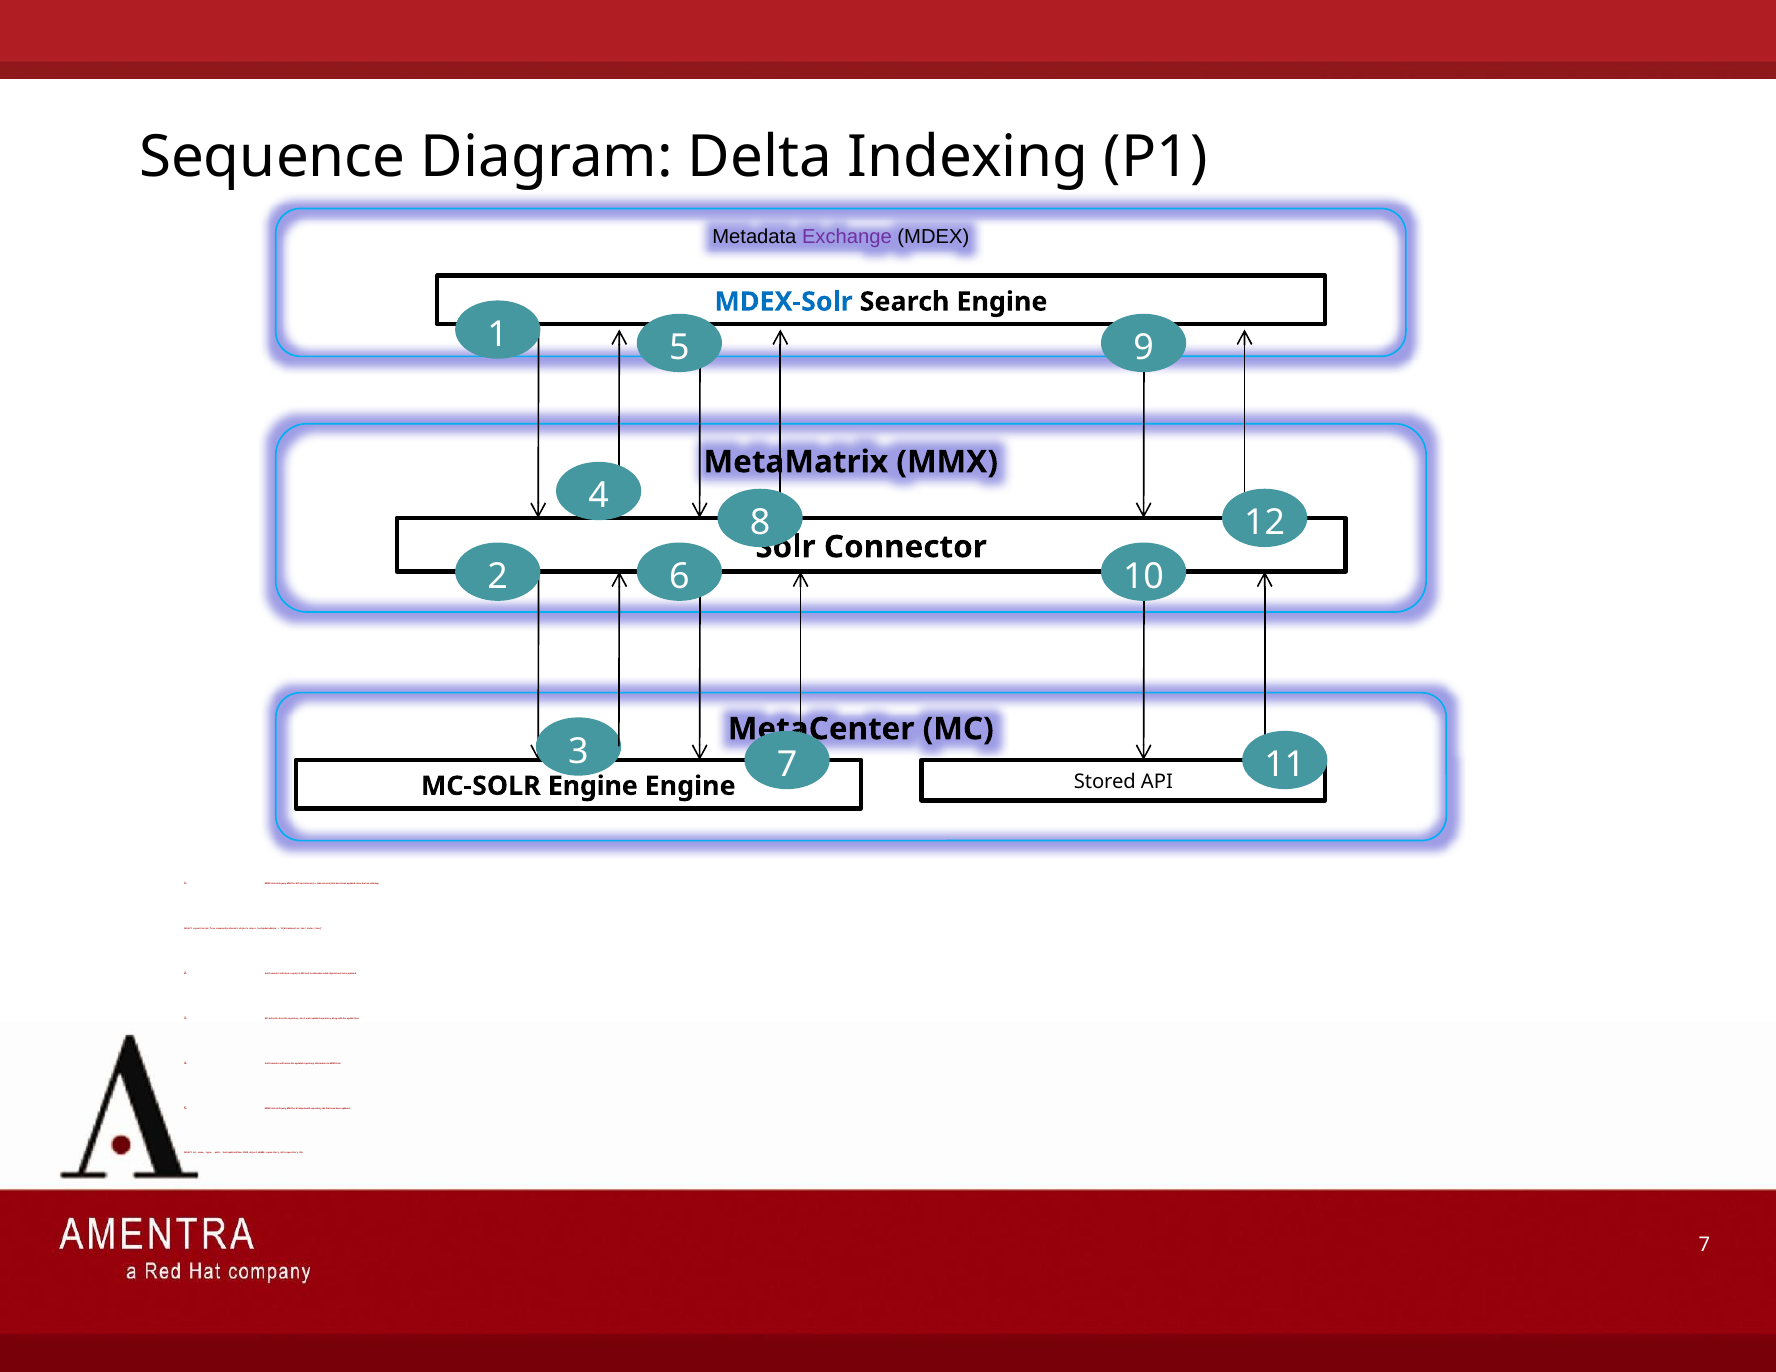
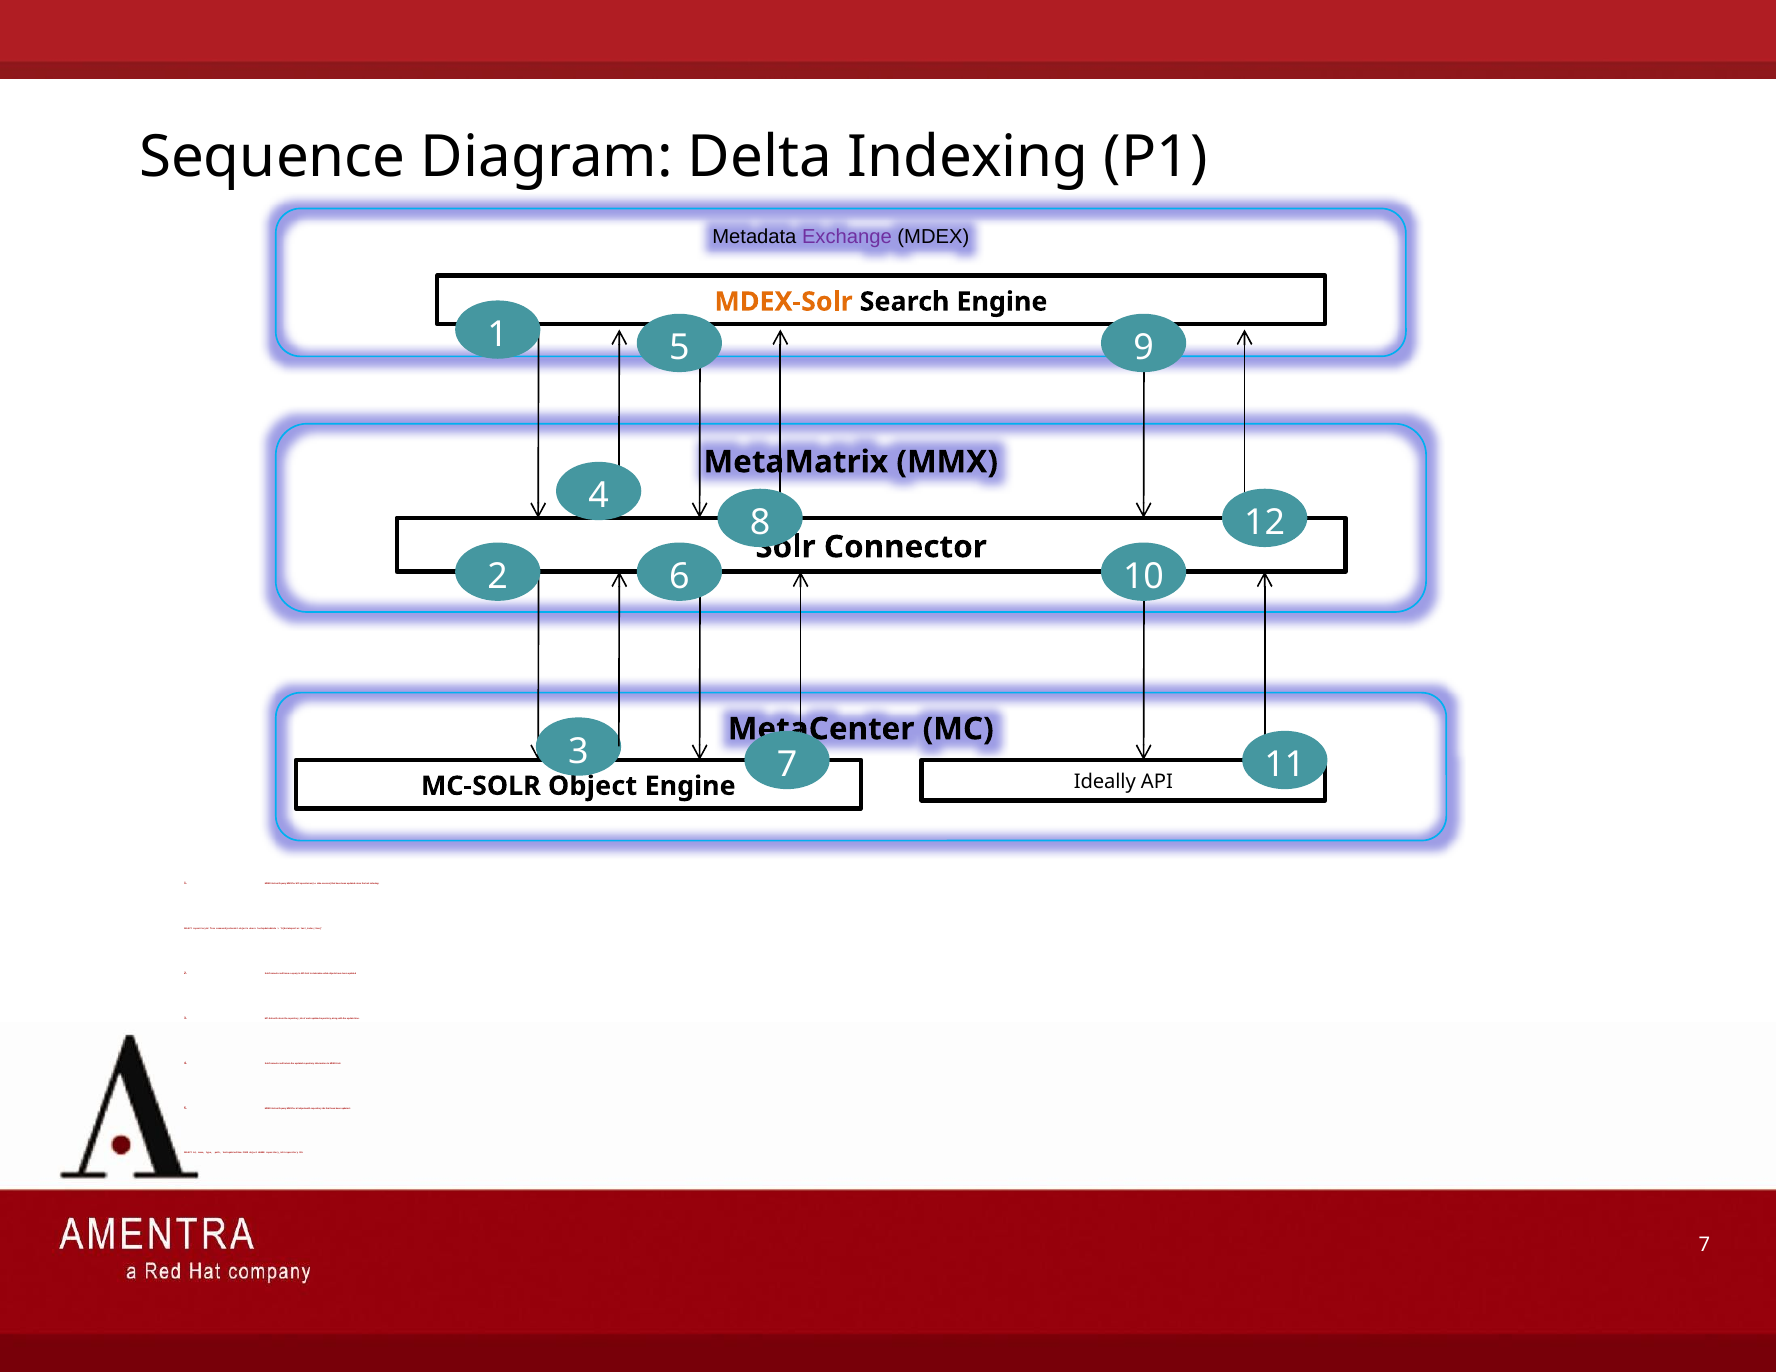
MDEX-Solr at (784, 302) colour: blue -> orange
MC-SOLR Engine: Engine -> Object
Stored: Stored -> Ideally
